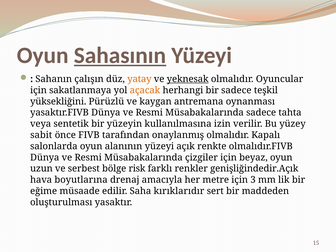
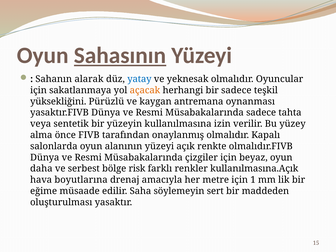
çalışın: çalışın -> alarak
yatay colour: orange -> blue
yeknesak underline: present -> none
sabit: sabit -> alma
uzun: uzun -> daha
genişliğindedir.Açık: genişliğindedir.Açık -> kullanılmasına.Açık
3: 3 -> 1
kırıklarıdır: kırıklarıdır -> söylemeyin
